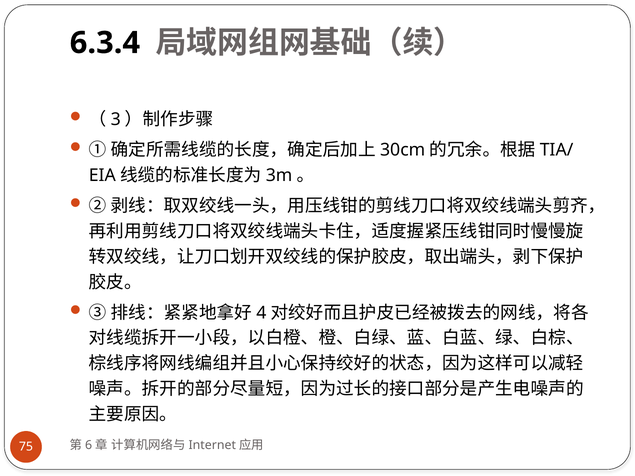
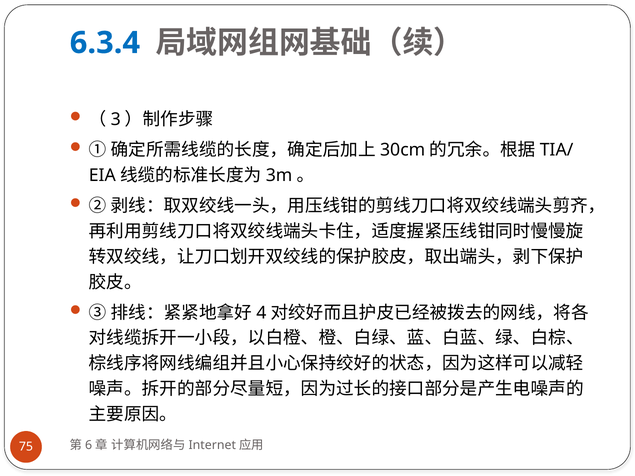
6.3.4 colour: black -> blue
